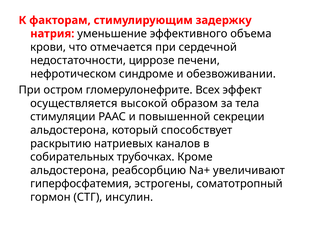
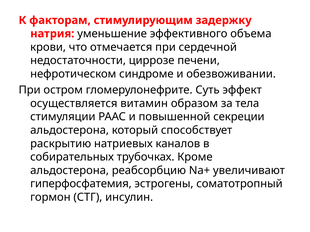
Всех: Всех -> Суть
высокой: высокой -> витамин
